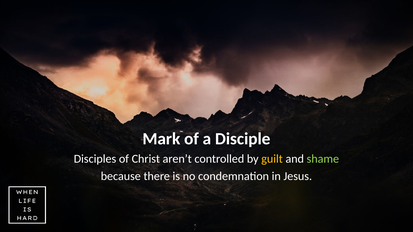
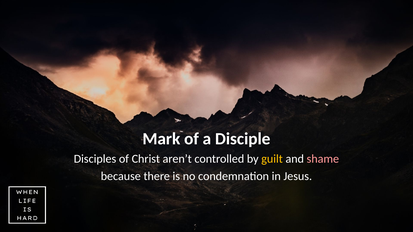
shame colour: light green -> pink
